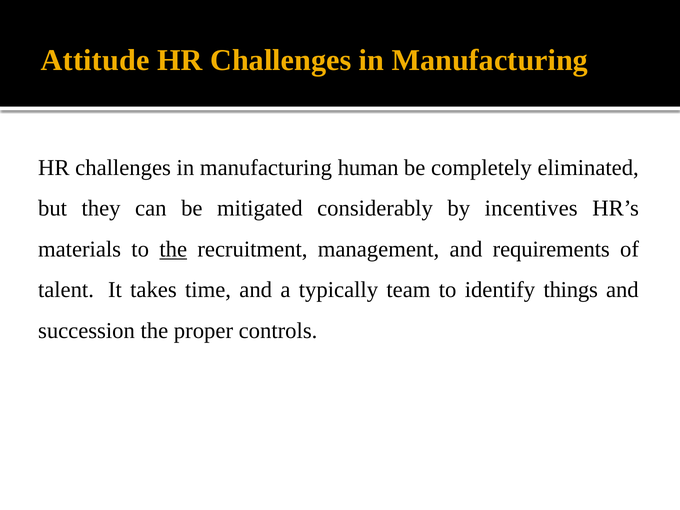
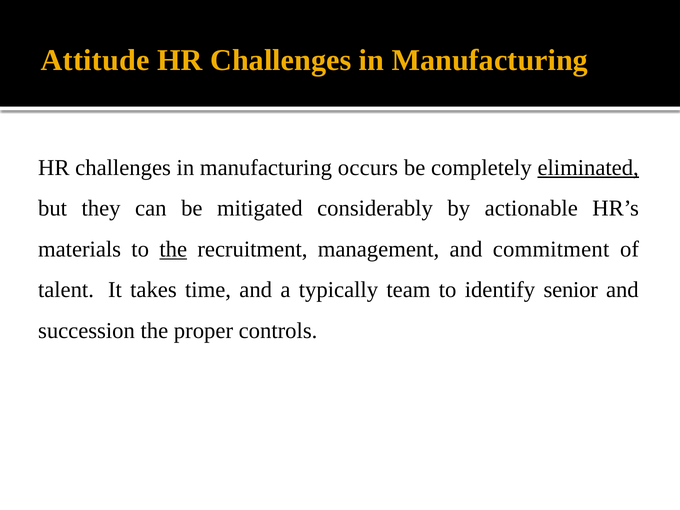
human: human -> occurs
eliminated underline: none -> present
incentives: incentives -> actionable
requirements: requirements -> commitment
things: things -> senior
